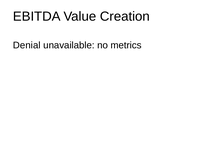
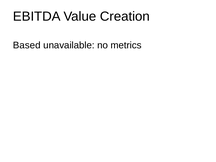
Denial: Denial -> Based
